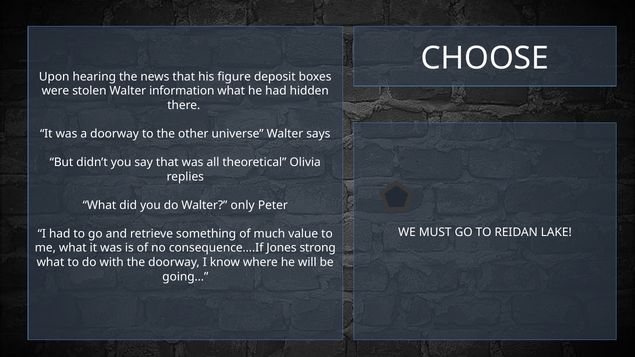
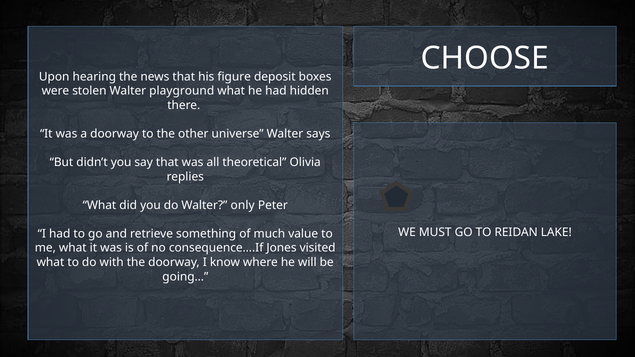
information: information -> playground
strong: strong -> visited
